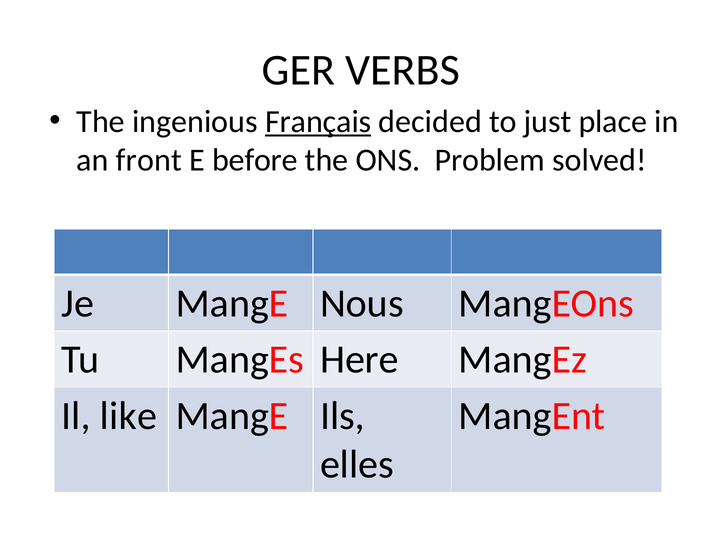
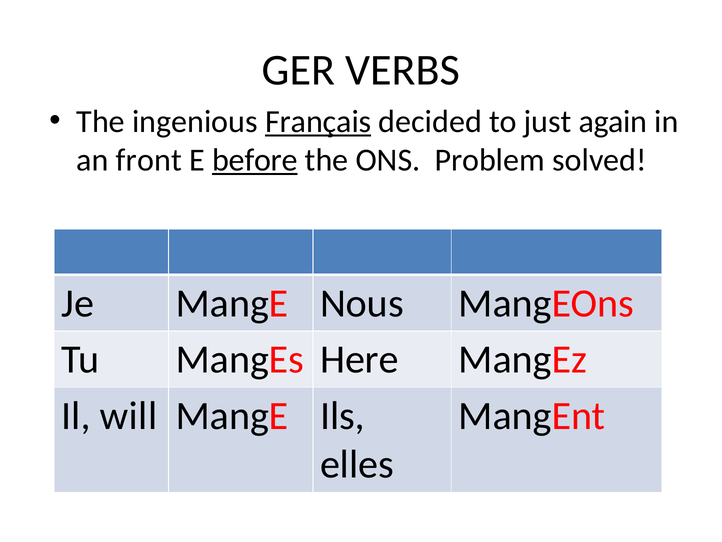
place: place -> again
before underline: none -> present
like: like -> will
